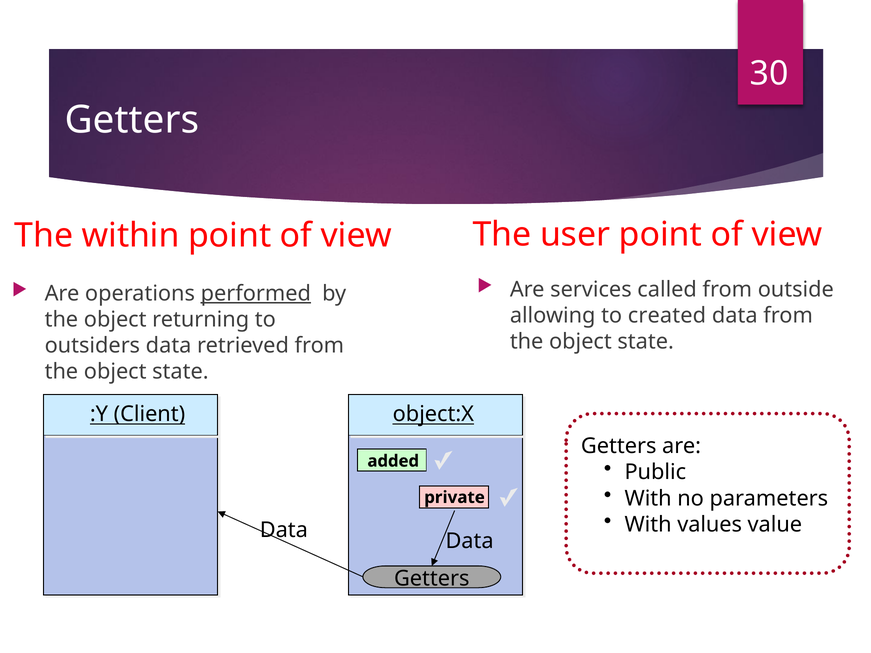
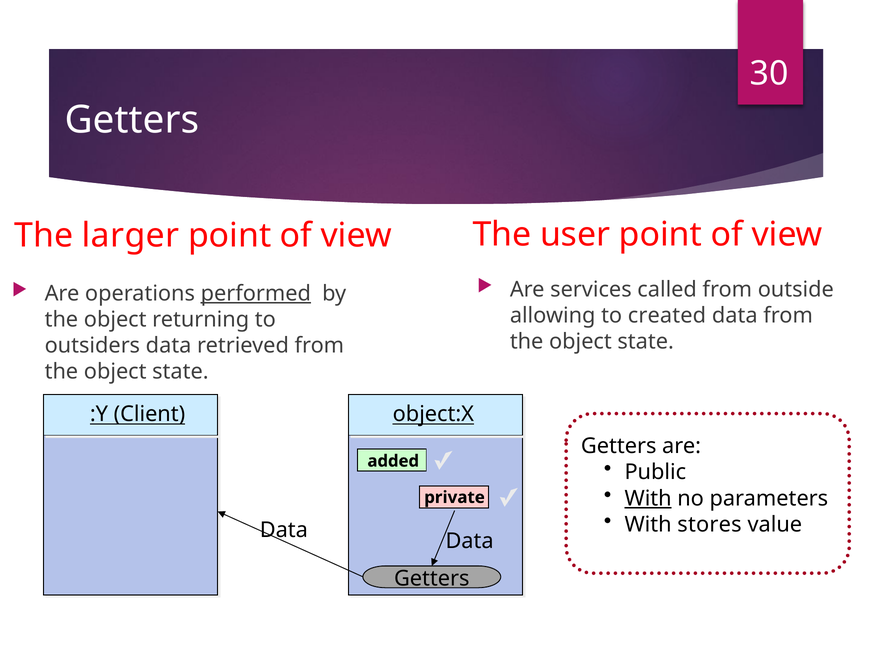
within: within -> larger
With at (648, 499) underline: none -> present
values: values -> stores
